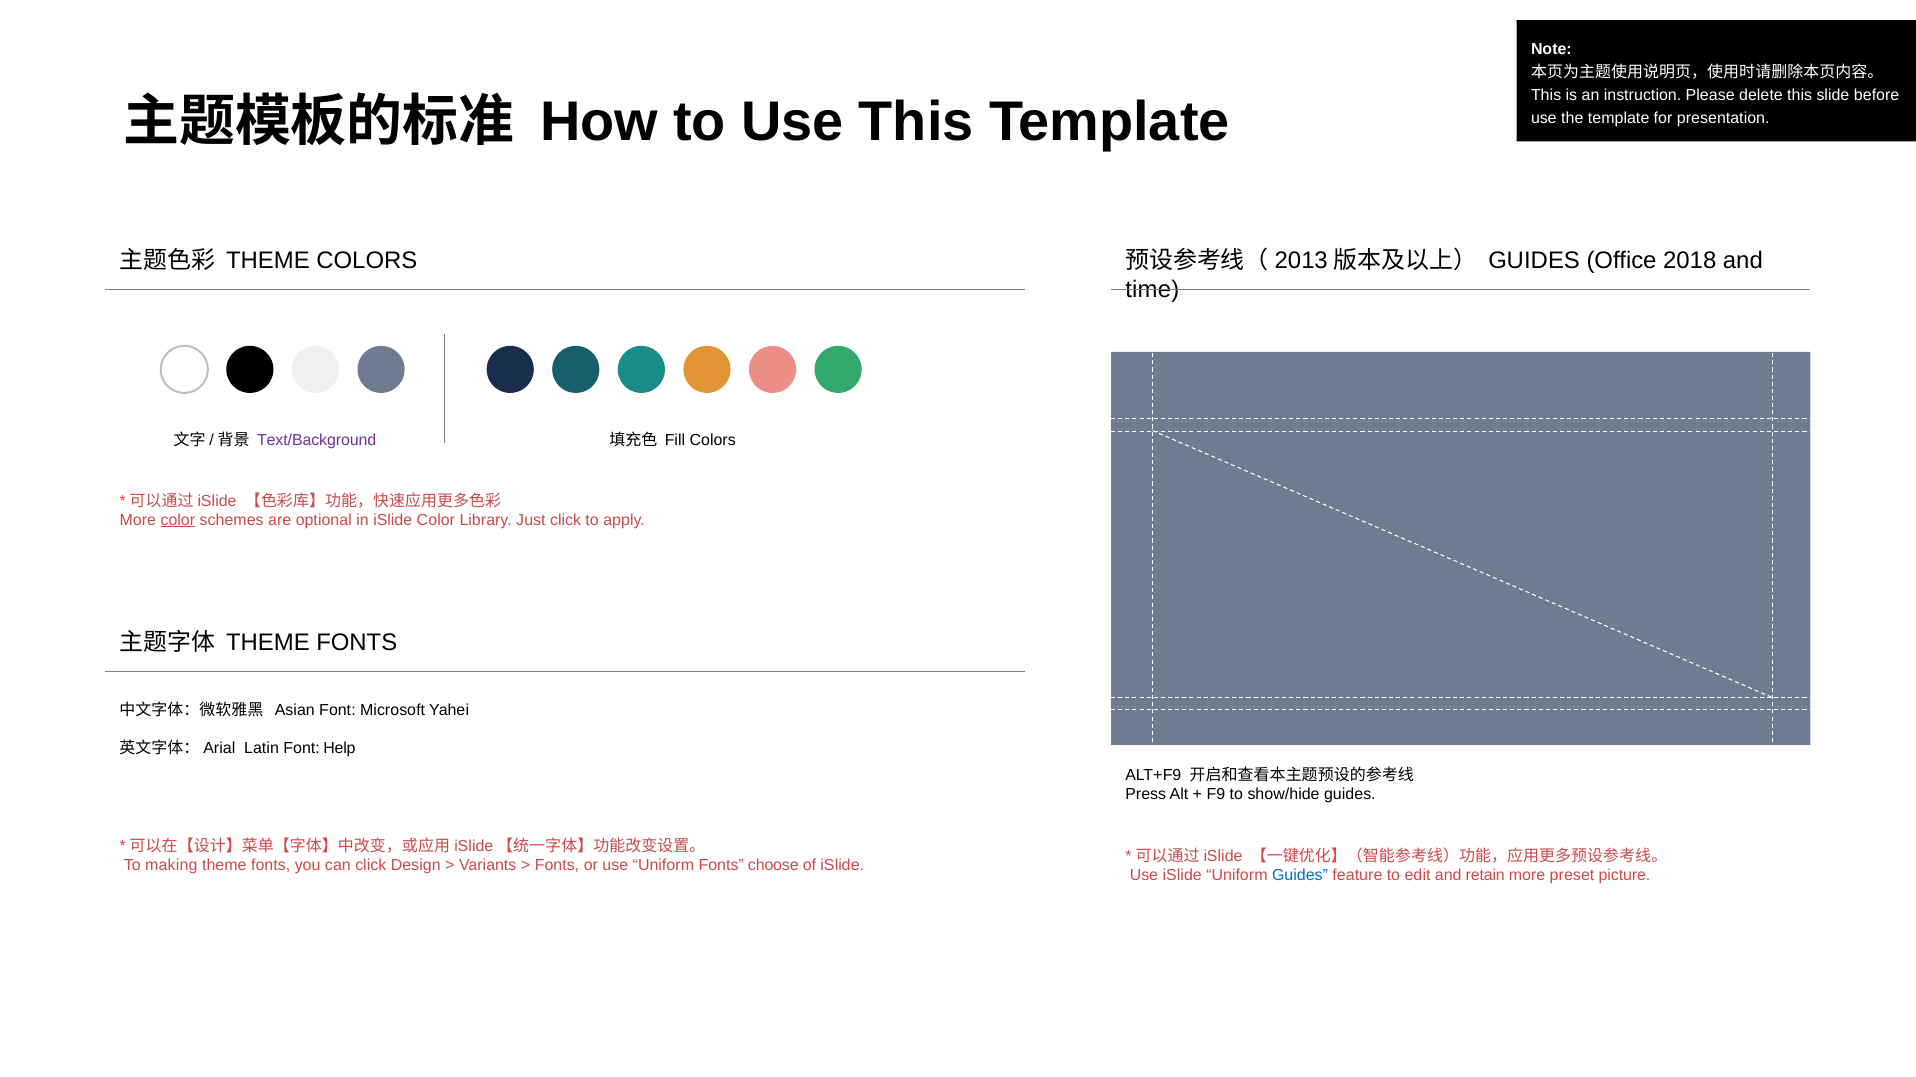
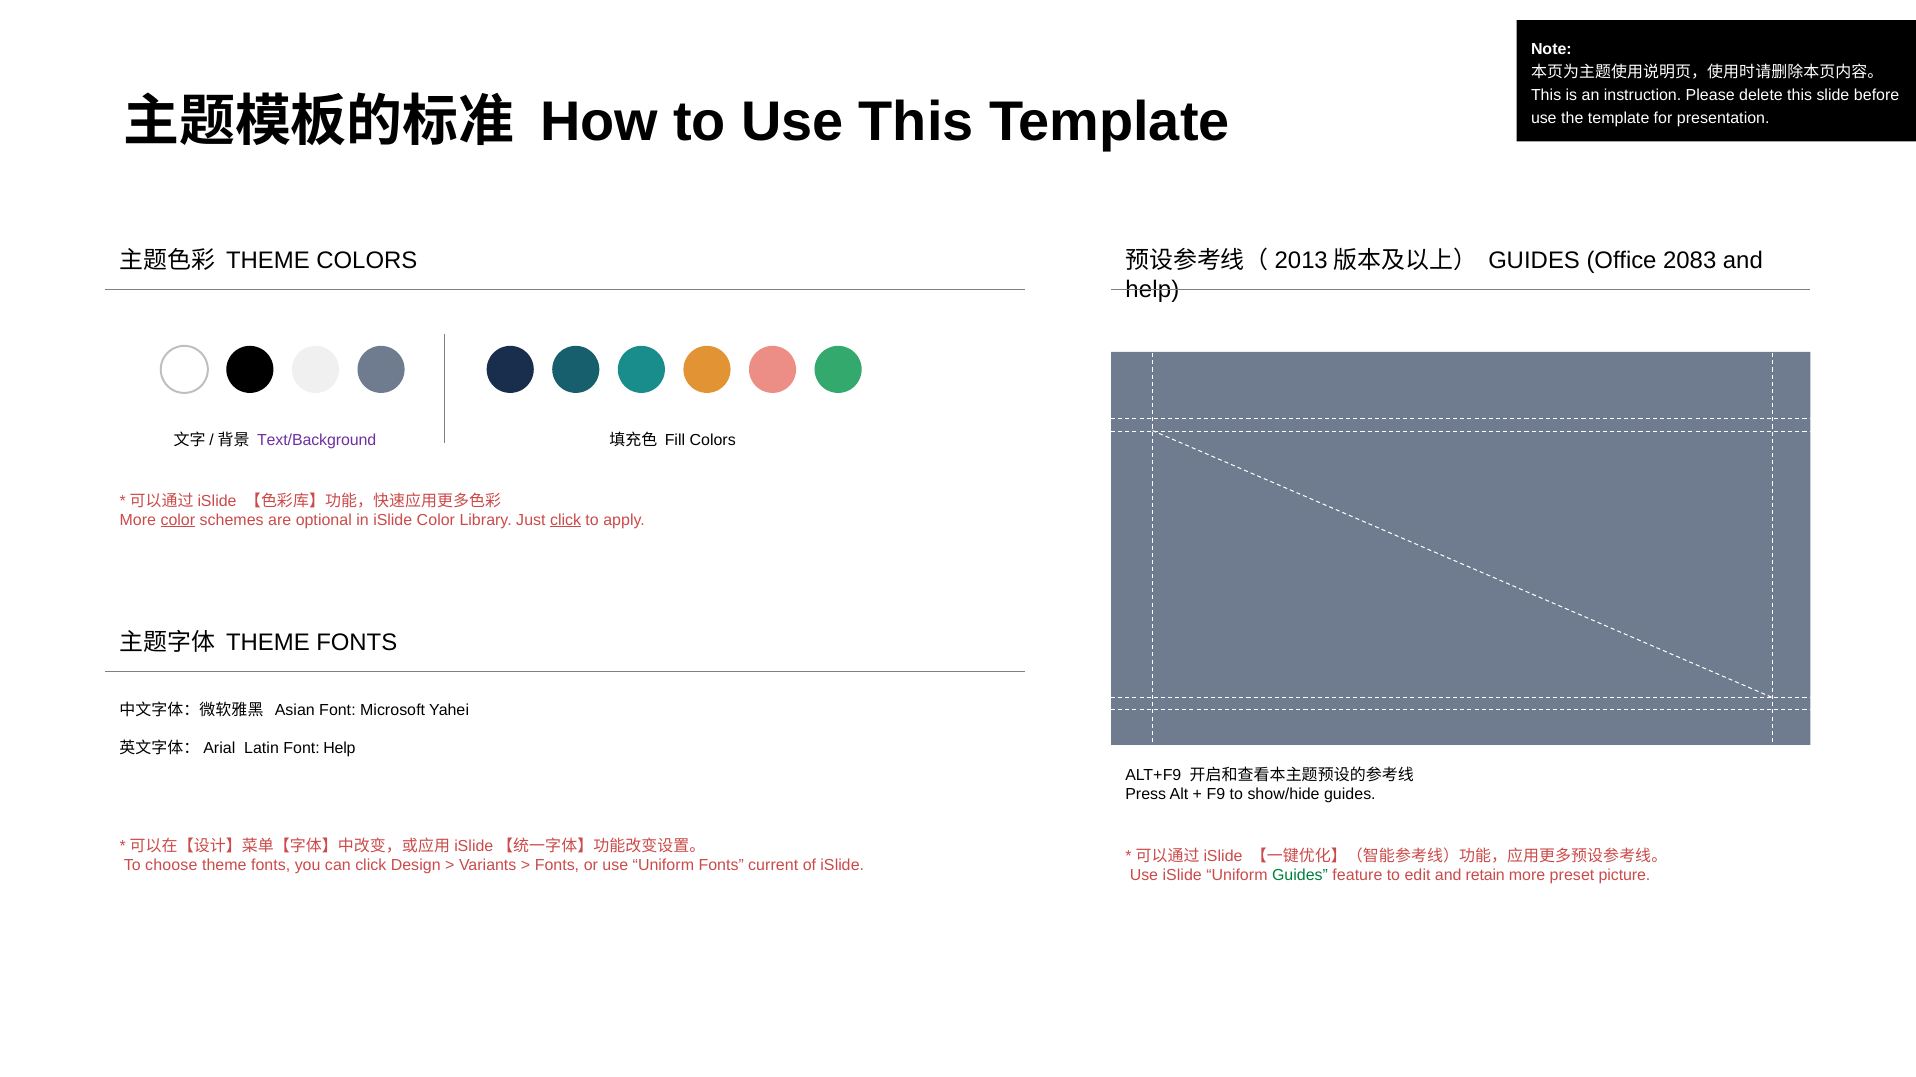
2018: 2018 -> 2083
time at (1152, 290): time -> help
click at (566, 520) underline: none -> present
making: making -> choose
choose: choose -> current
Guides at (1300, 876) colour: blue -> green
